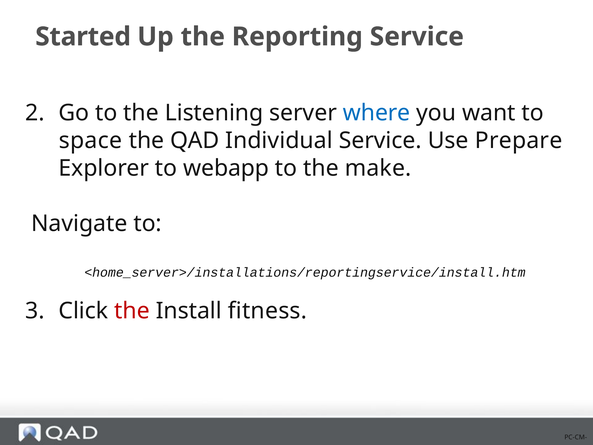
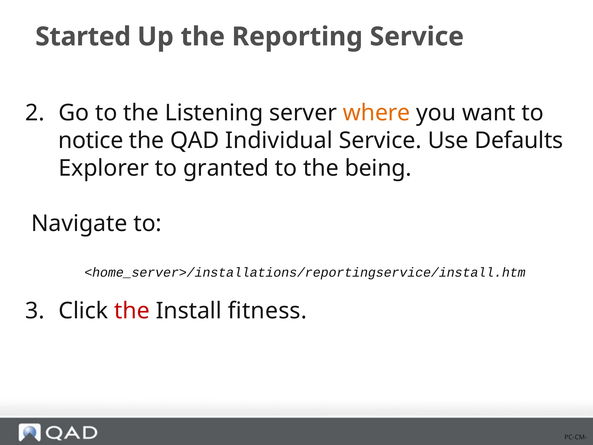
where colour: blue -> orange
space: space -> notice
Prepare: Prepare -> Defaults
webapp: webapp -> granted
make: make -> being
